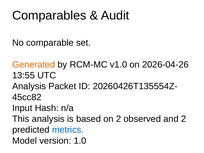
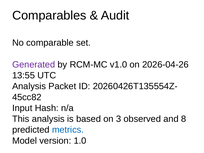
Generated colour: orange -> purple
on 2: 2 -> 3
and 2: 2 -> 8
